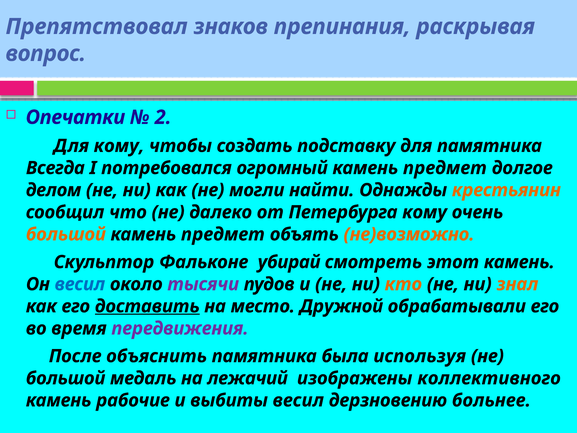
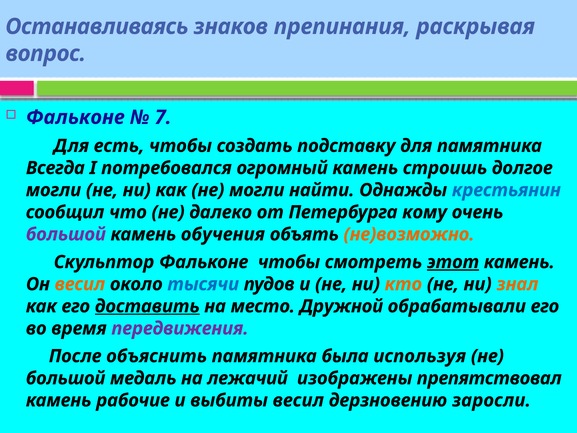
Препятствовал: Препятствовал -> Останавливаясь
Опечатки at (75, 117): Опечатки -> Фальконе
2: 2 -> 7
Для кому: кому -> есть
огромный камень предмет: предмет -> строишь
делом at (54, 190): делом -> могли
крестьянин colour: orange -> blue
большой at (66, 234) colour: orange -> purple
предмет at (223, 234): предмет -> обучения
Фальконе убирай: убирай -> чтобы
этот underline: none -> present
весил at (80, 284) colour: blue -> orange
тысячи colour: purple -> blue
коллективного: коллективного -> препятствовал
больнее: больнее -> заросли
